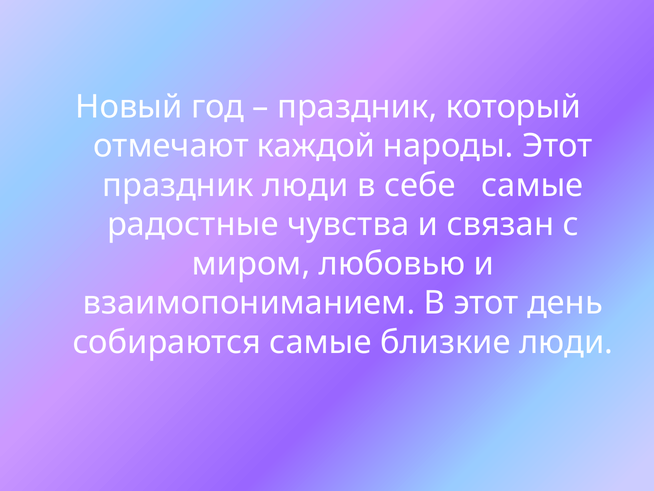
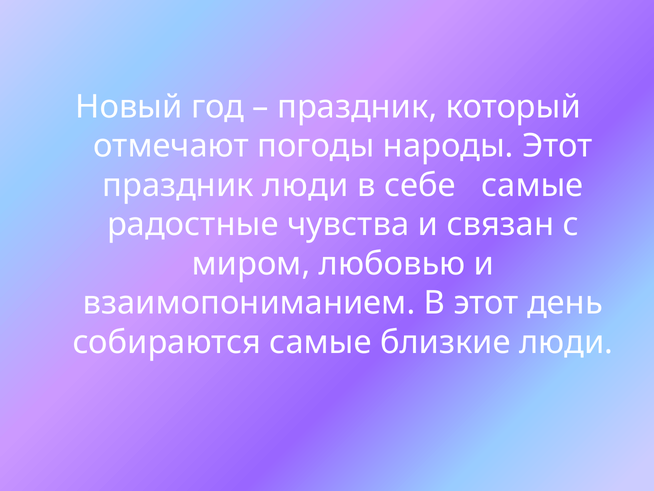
каждой: каждой -> погоды
